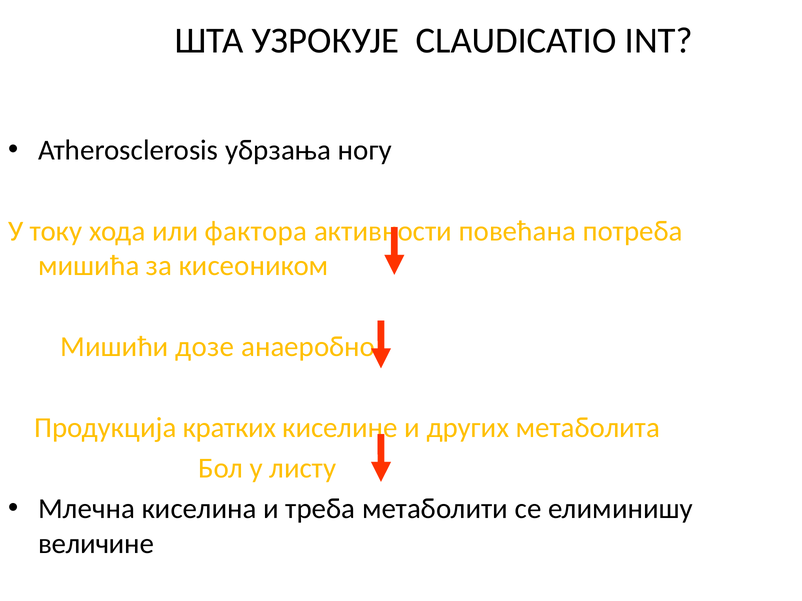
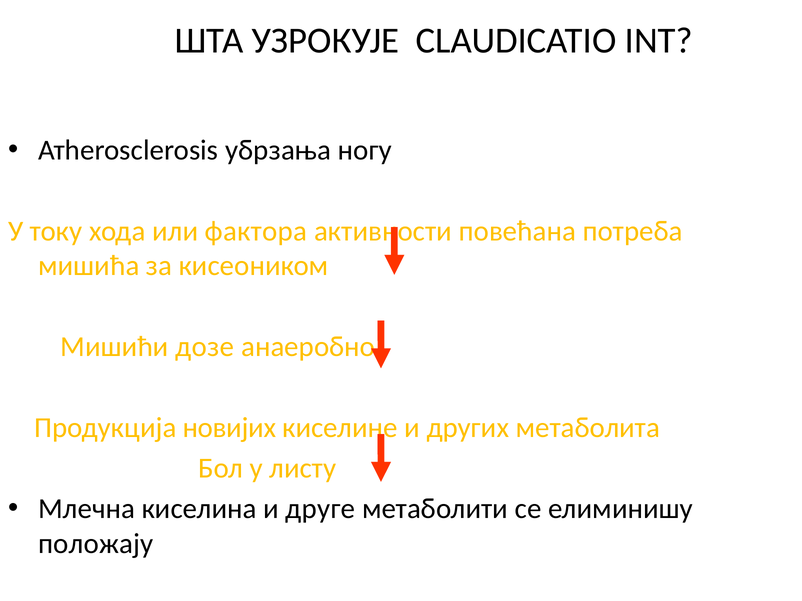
кратких: кратких -> новијих
треба: треба -> друге
величине: величине -> положају
